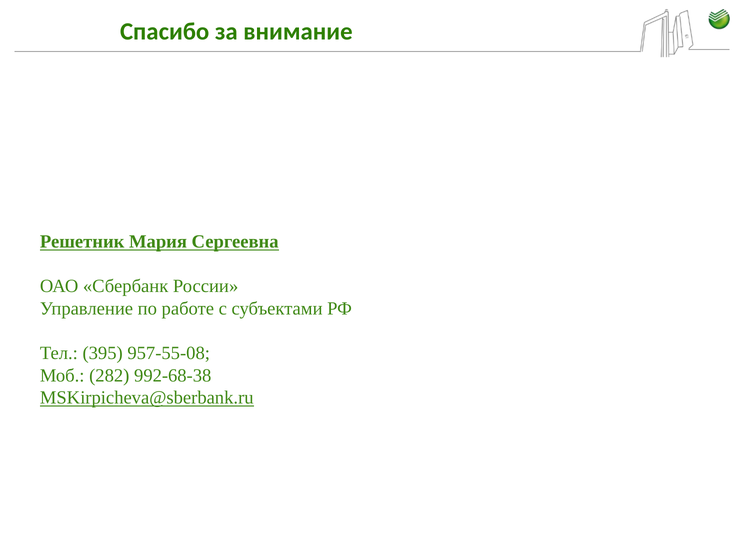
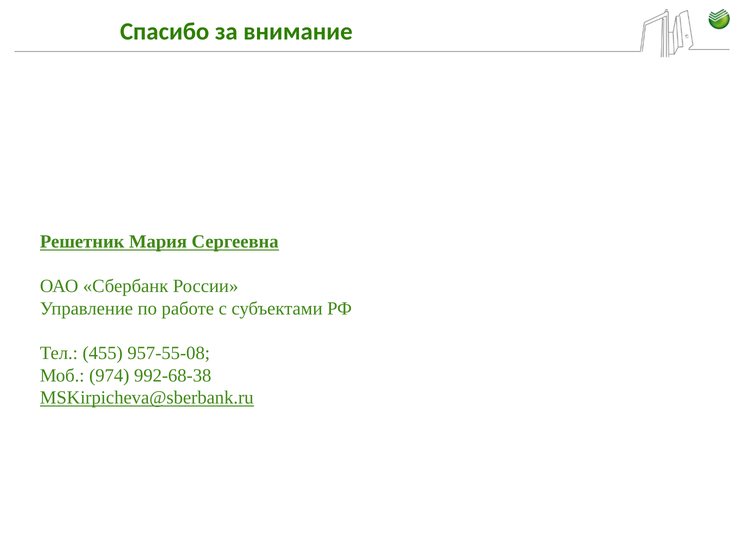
395: 395 -> 455
282: 282 -> 974
